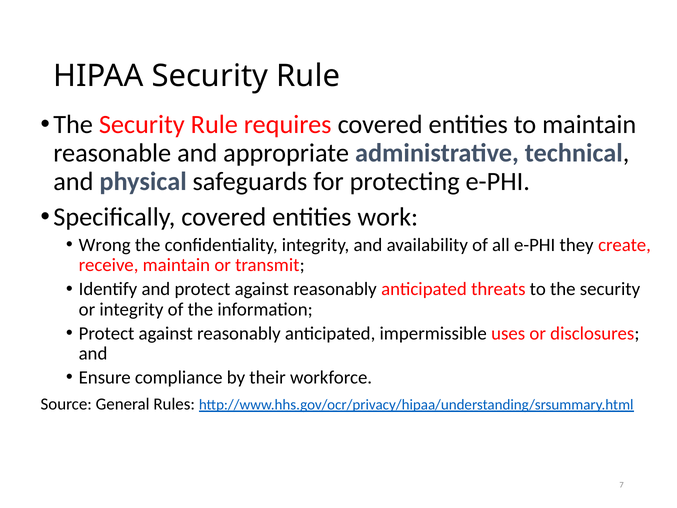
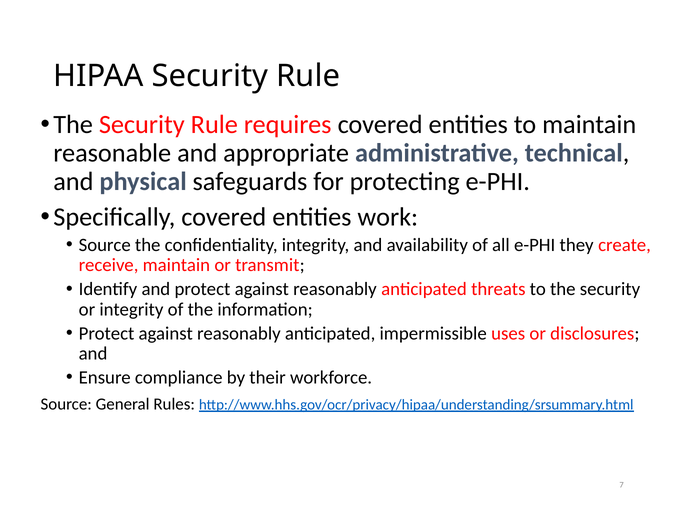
Wrong at (105, 245): Wrong -> Source
